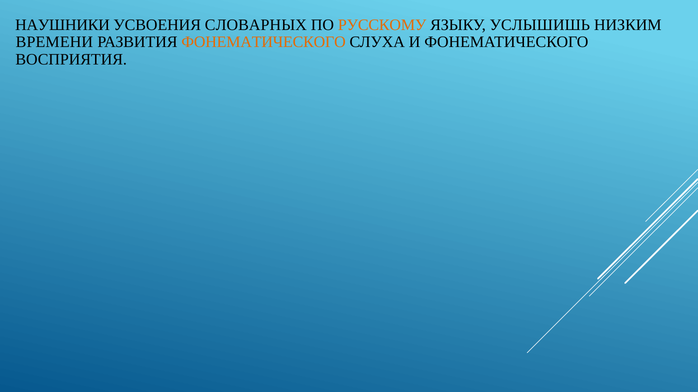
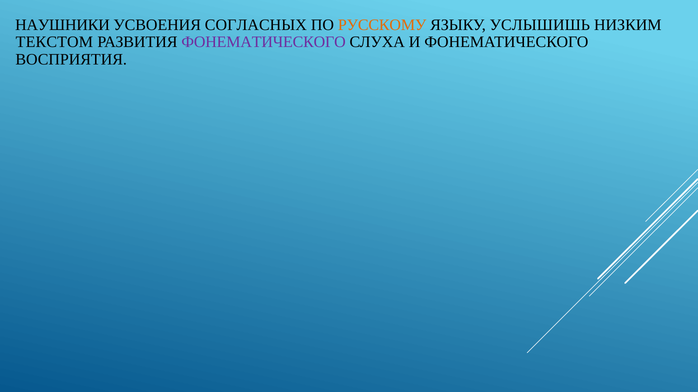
СЛОВАРНЫХ: СЛОВАРНЫХ -> СОГЛАСНЫХ
ВРЕМЕНИ: ВРЕМЕНИ -> ТЕКСТОМ
ФОНЕМАТИЧЕСКОГО at (264, 42) colour: orange -> purple
